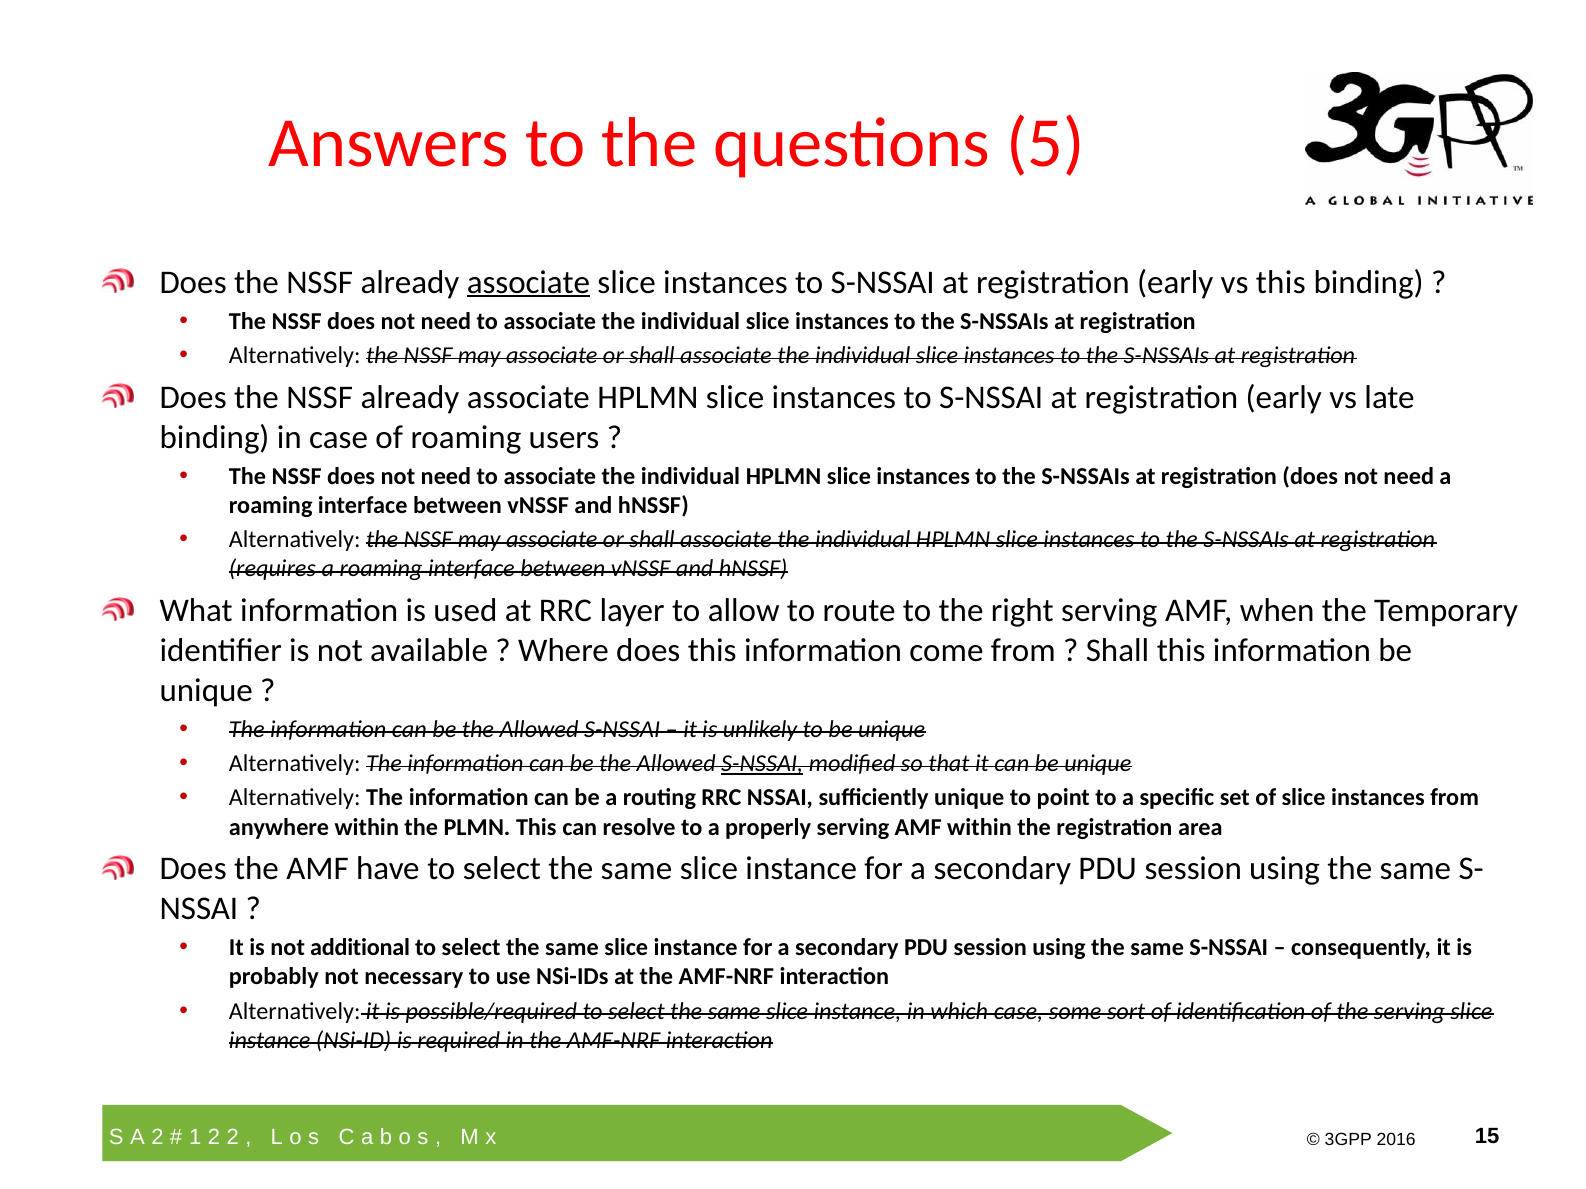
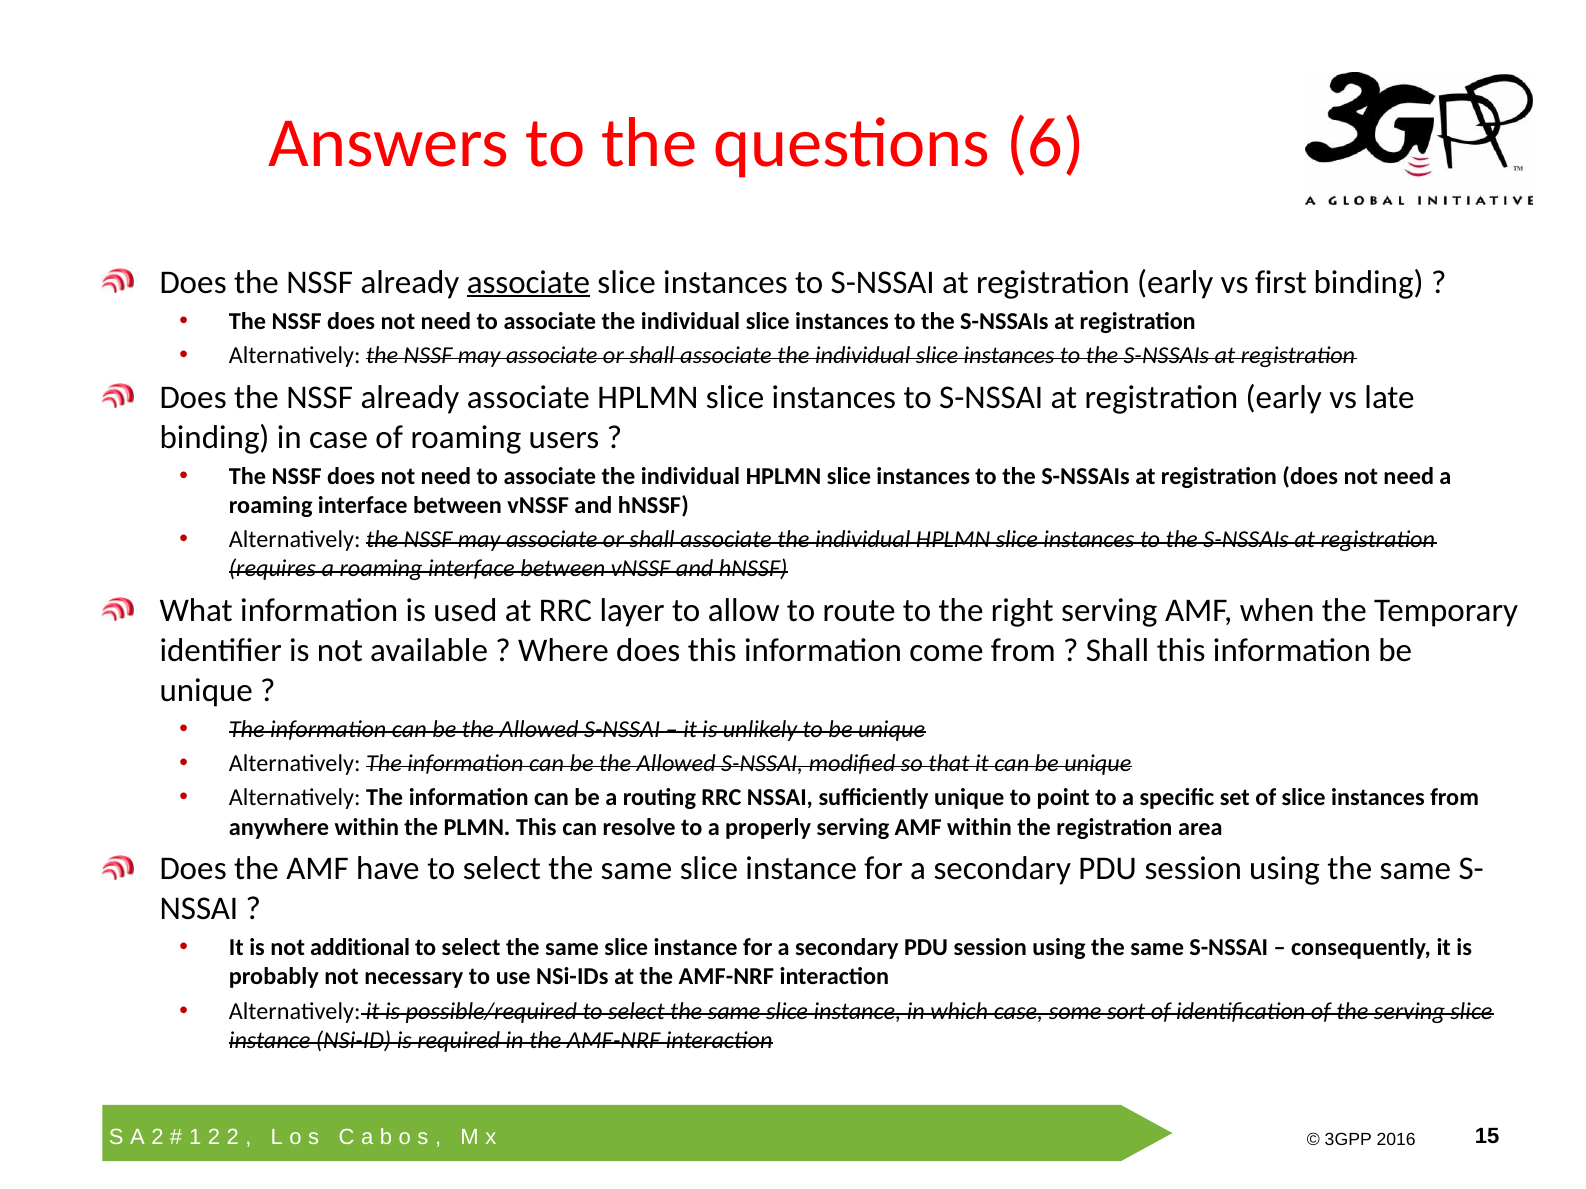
5: 5 -> 6
vs this: this -> first
S-NSSAI at (762, 764) underline: present -> none
